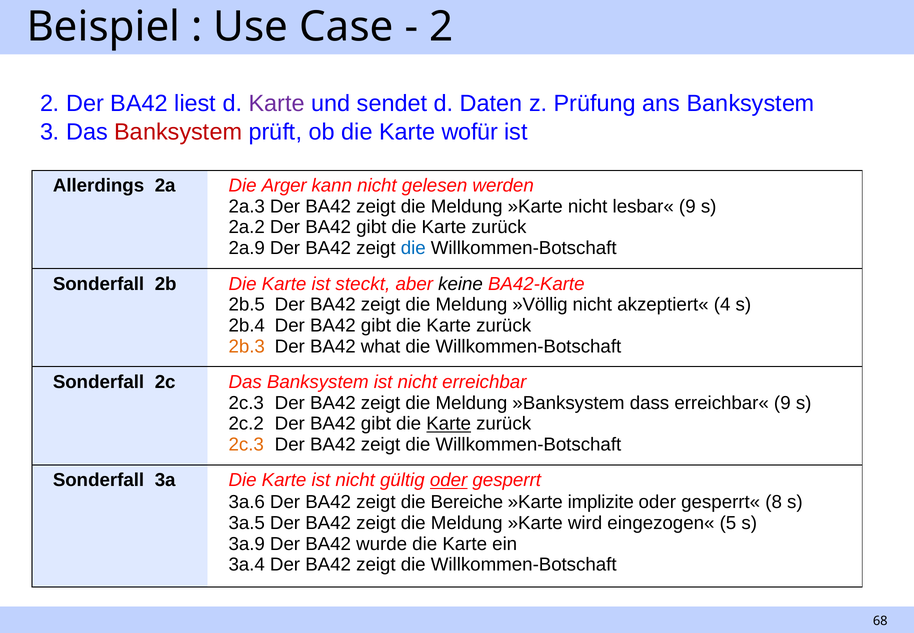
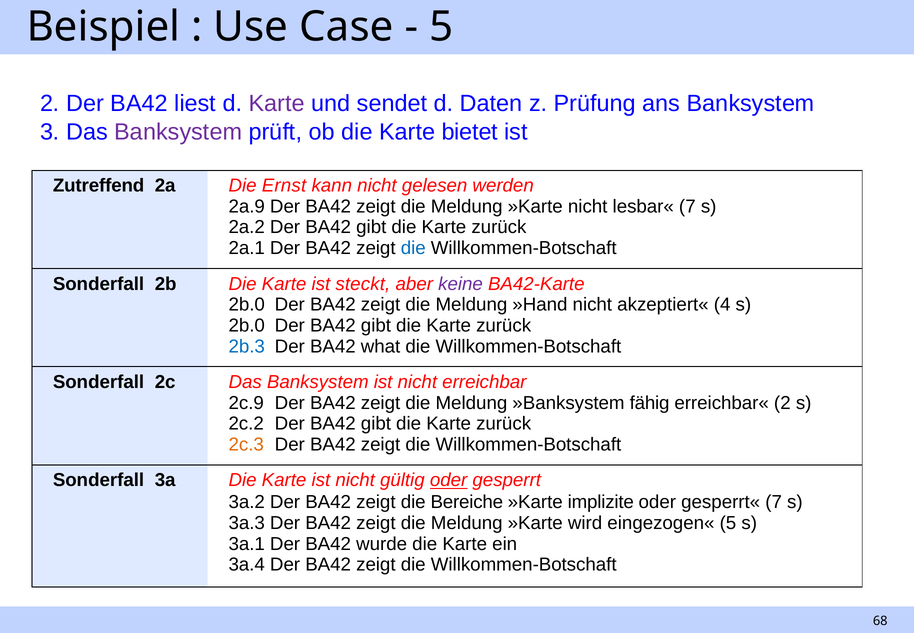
2 at (441, 27): 2 -> 5
Banksystem at (178, 132) colour: red -> purple
wofür: wofür -> bietet
Allerdings: Allerdings -> Zutreffend
Arger: Arger -> Ernst
2a.3: 2a.3 -> 2a.9
lesbar« 9: 9 -> 7
2a.9: 2a.9 -> 2a.1
keine colour: black -> purple
2b.5 at (247, 305): 2b.5 -> 2b.0
»Völlig: »Völlig -> »Hand
2b.4 at (247, 325): 2b.4 -> 2b.0
2b.3 colour: orange -> blue
2c.3 at (246, 403): 2c.3 -> 2c.9
dass: dass -> fähig
erreichbar« 9: 9 -> 2
Karte at (449, 424) underline: present -> none
3a.6: 3a.6 -> 3a.2
gesperrt« 8: 8 -> 7
3a.5: 3a.5 -> 3a.3
3a.9: 3a.9 -> 3a.1
